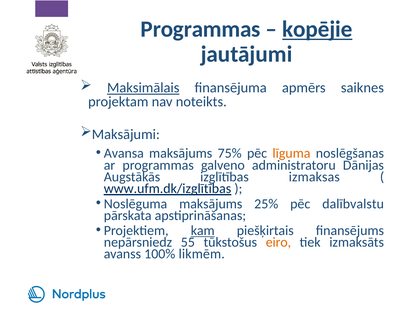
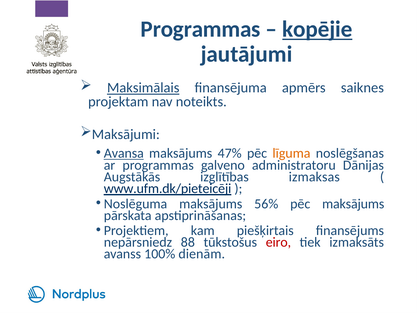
Avansa underline: none -> present
75%: 75% -> 47%
www.ufm.dk/izglītības: www.ufm.dk/izglītības -> www.ufm.dk/pieteicēji
25%: 25% -> 56%
pēc dalībvalstu: dalībvalstu -> maksājums
kam underline: present -> none
55: 55 -> 88
eiro colour: orange -> red
likmēm: likmēm -> dienām
